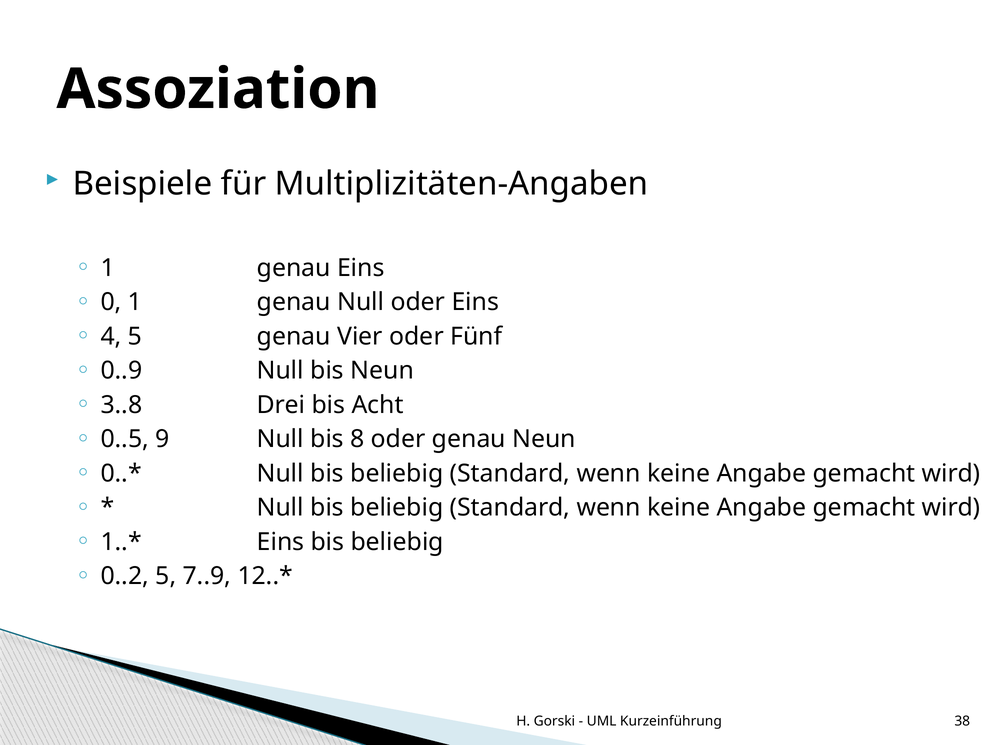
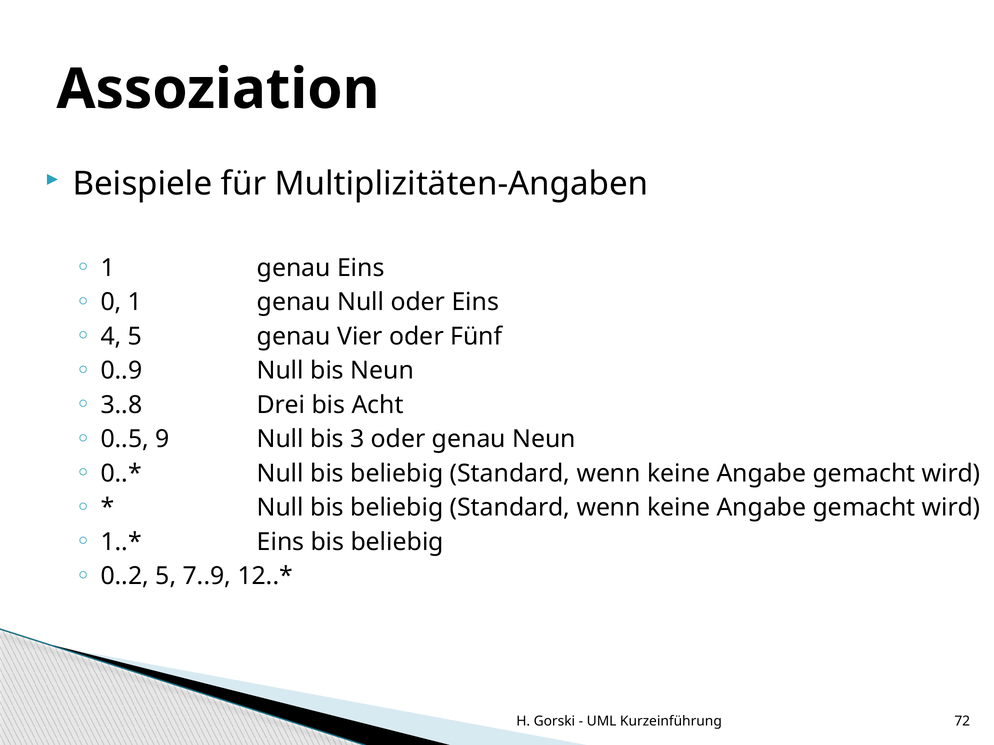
8: 8 -> 3
38: 38 -> 72
